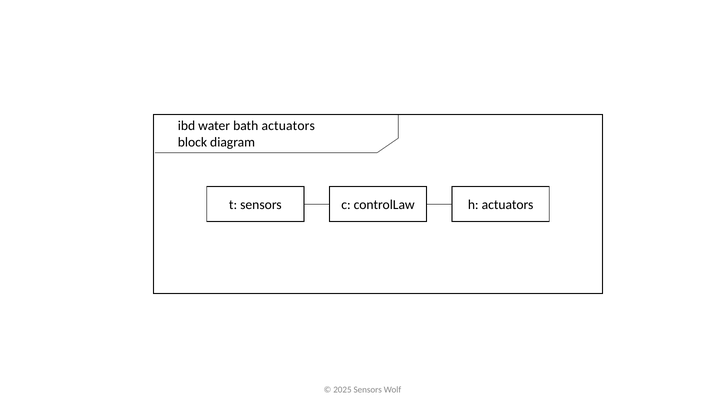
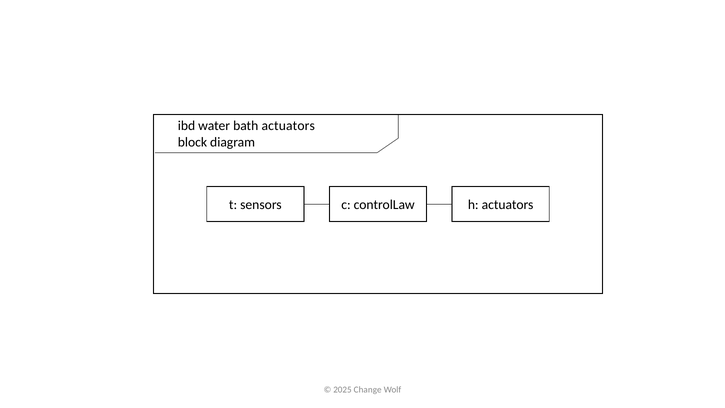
2025 Sensors: Sensors -> Change
